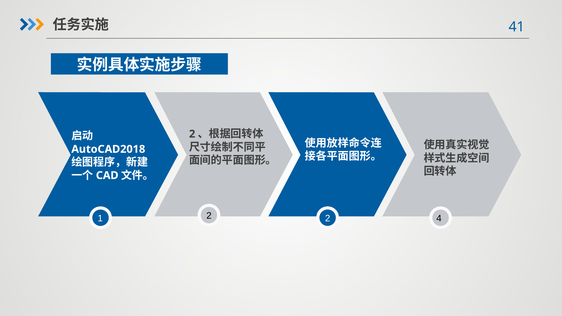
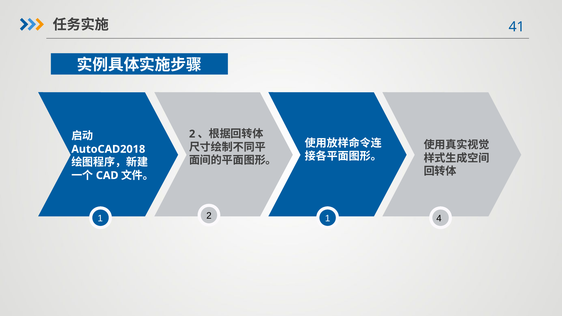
2 2: 2 -> 1
